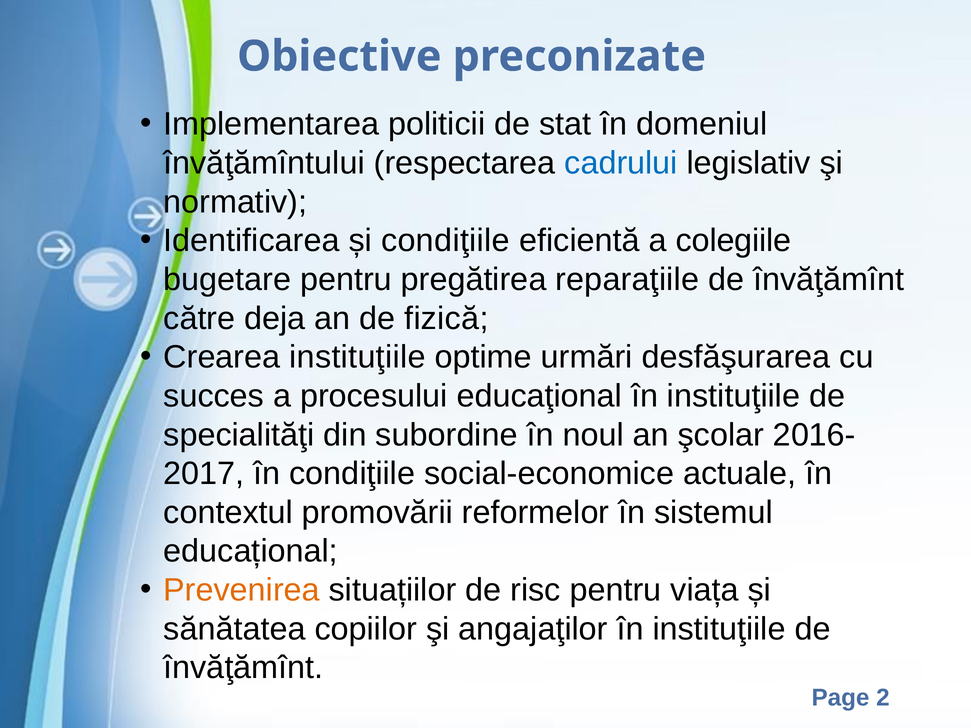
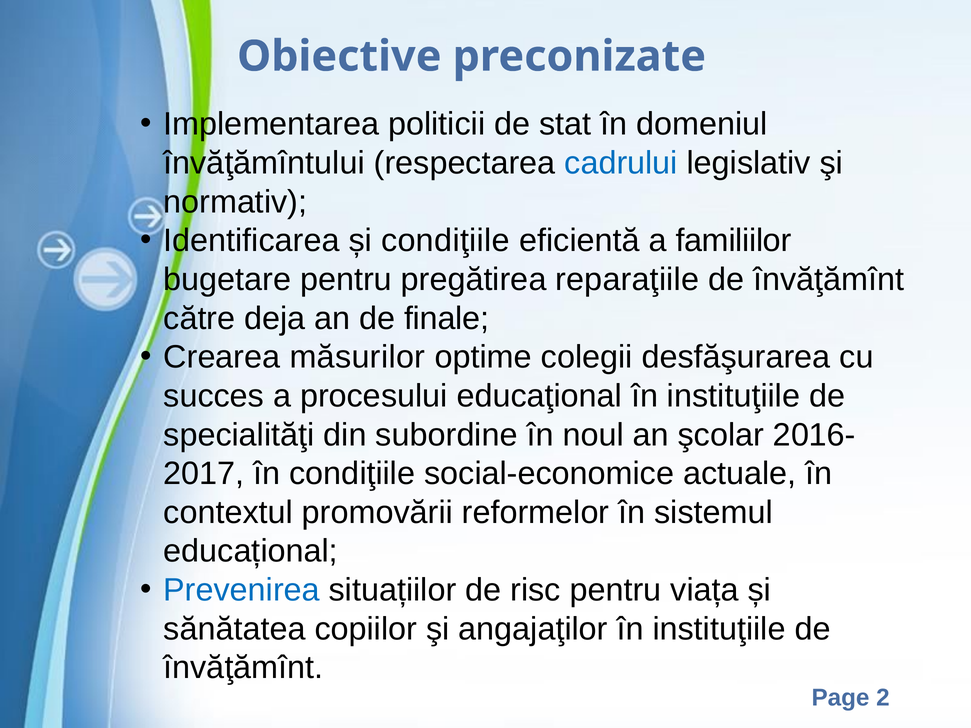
colegiile: colegiile -> familiilor
fizică: fizică -> finale
Crearea instituţiile: instituţiile -> măsurilor
urmări: urmări -> colegii
Prevenirea colour: orange -> blue
